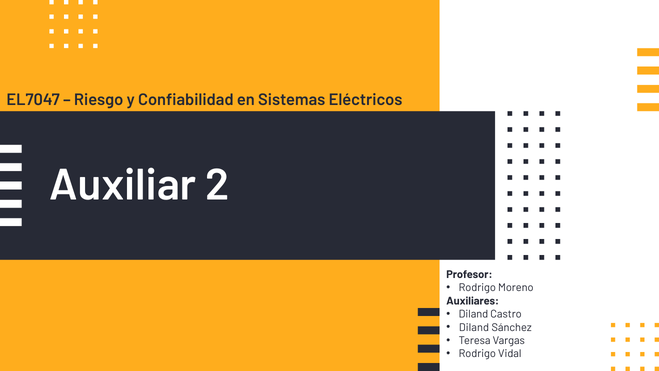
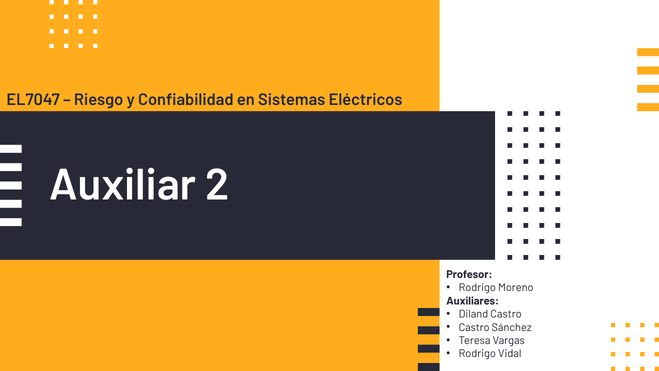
Diland at (474, 327): Diland -> Castro
